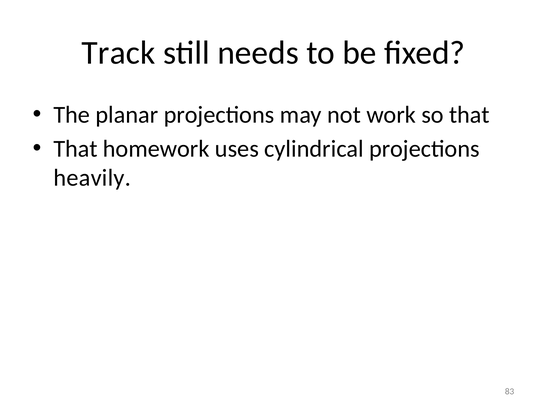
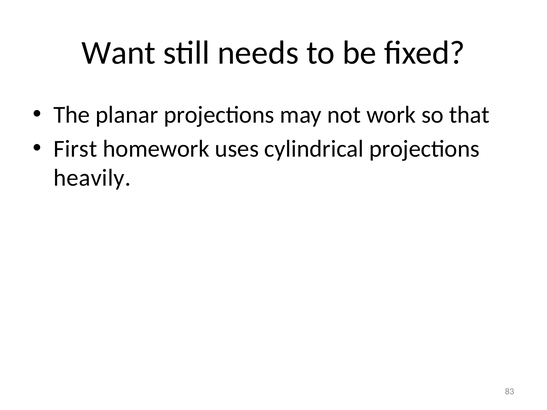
Track: Track -> Want
That at (75, 149): That -> First
